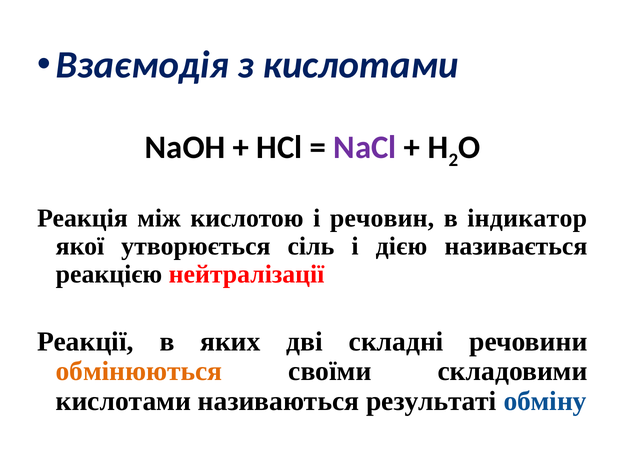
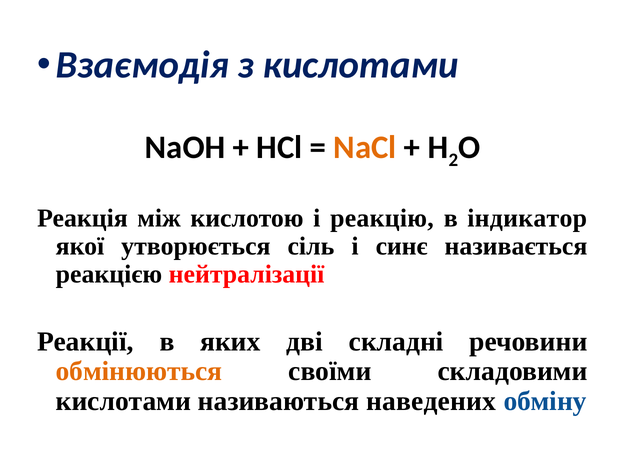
NaCl colour: purple -> orange
речовин: речовин -> реакцію
дією: дією -> синє
результаті: результаті -> наведених
